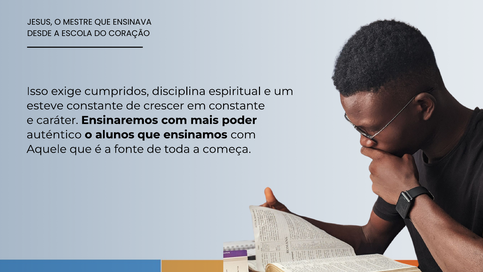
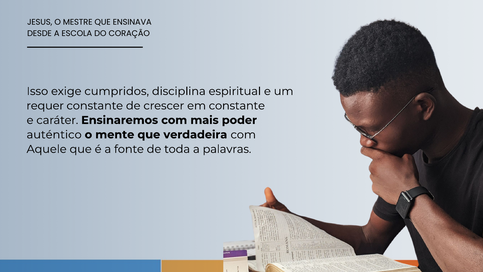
esteve: esteve -> requer
alunos: alunos -> mente
ensinamos: ensinamos -> verdadeira
começa: começa -> palavras
